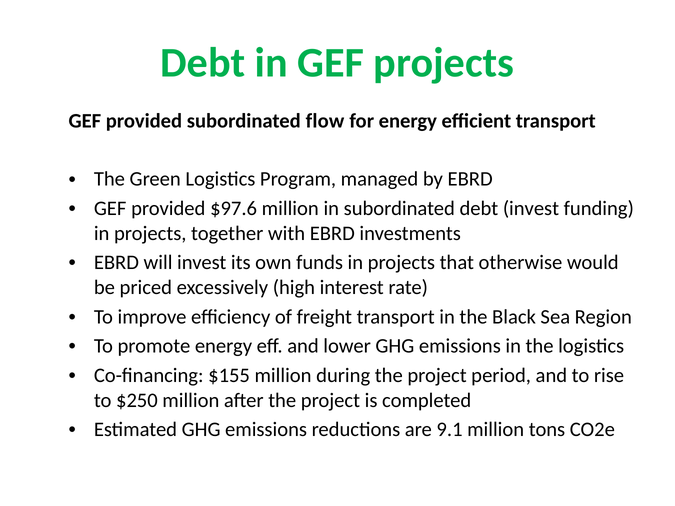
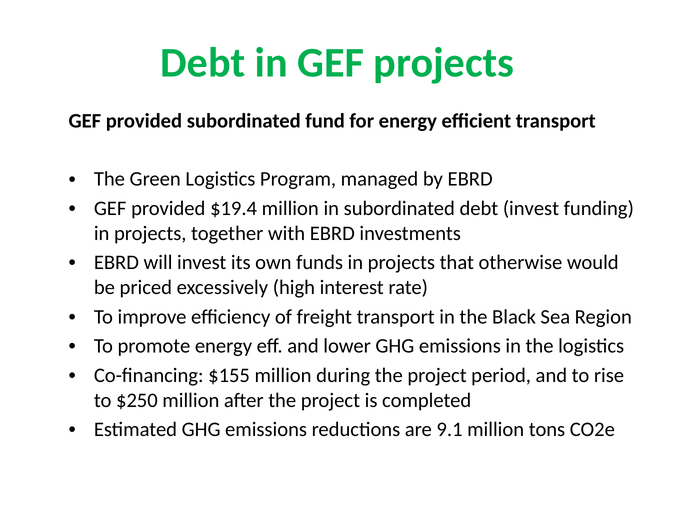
flow: flow -> fund
$97.6: $97.6 -> $19.4
